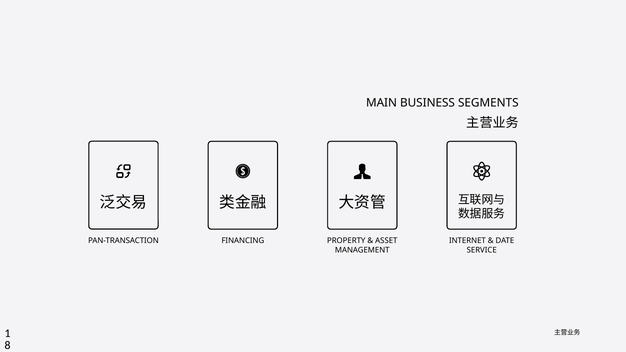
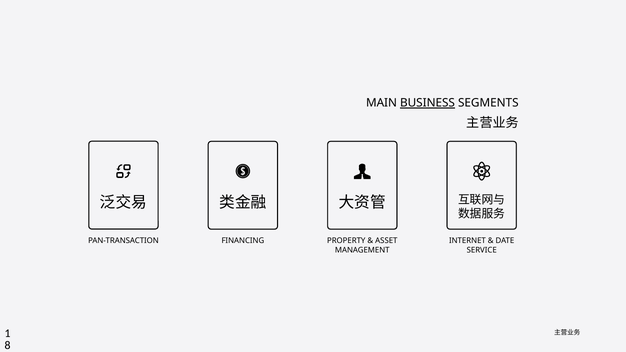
BUSINESS underline: none -> present
